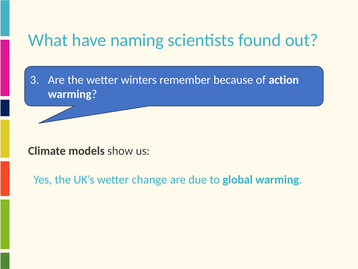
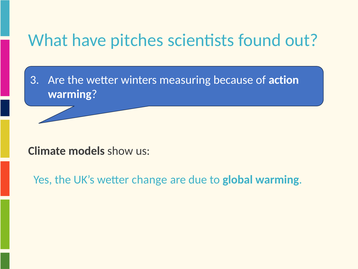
naming: naming -> pitches
remember: remember -> measuring
